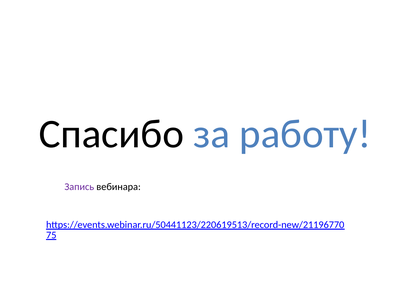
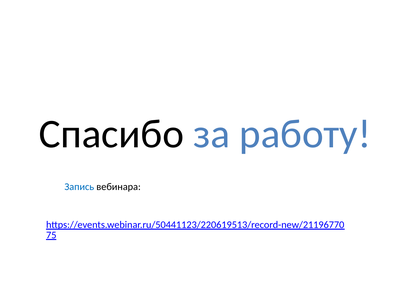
Запись colour: purple -> blue
